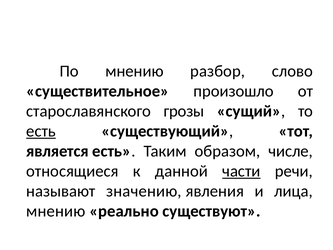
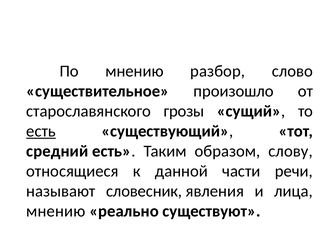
является: является -> средний
числе: числе -> слову
части underline: present -> none
значению: значению -> словесник
